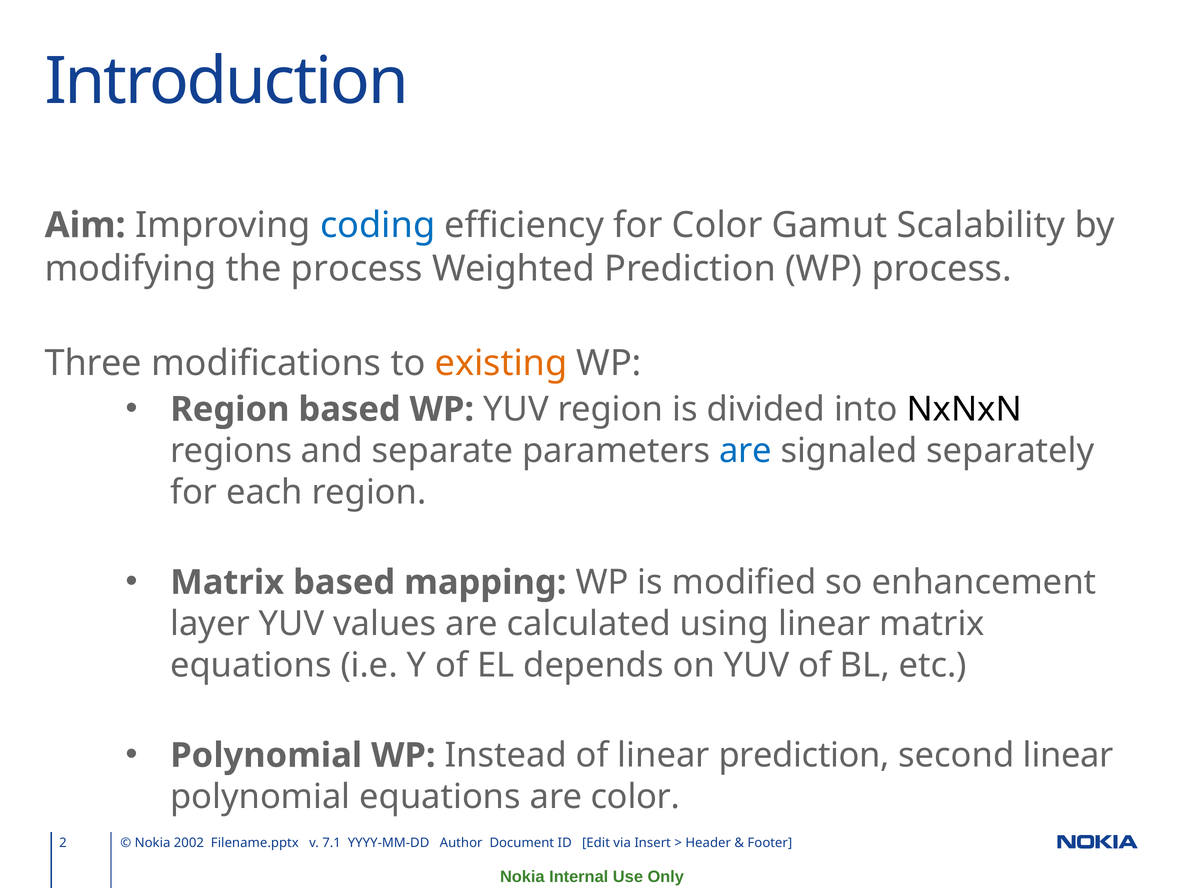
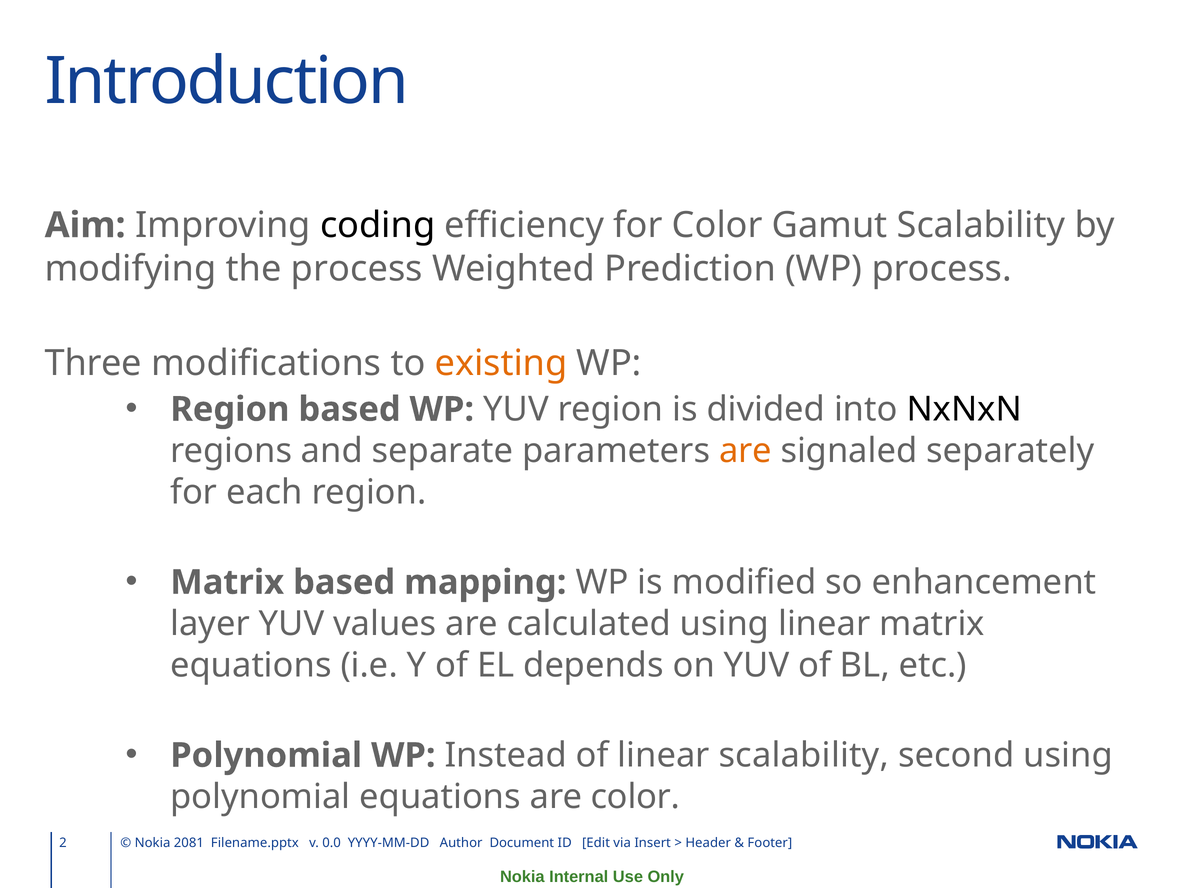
coding colour: blue -> black
are at (745, 451) colour: blue -> orange
linear prediction: prediction -> scalability
second linear: linear -> using
2002: 2002 -> 2081
7.1: 7.1 -> 0.0
